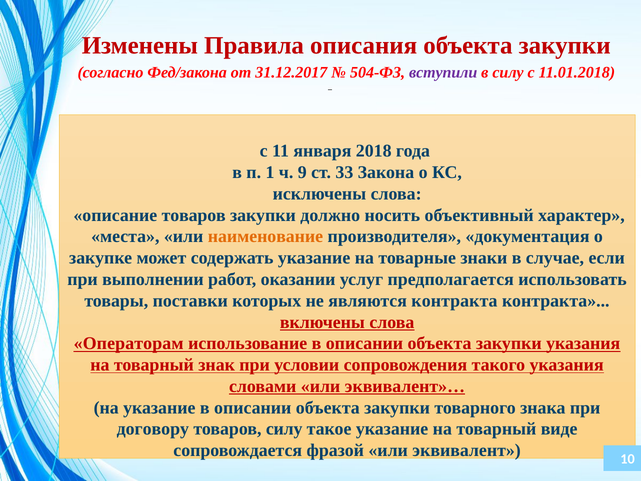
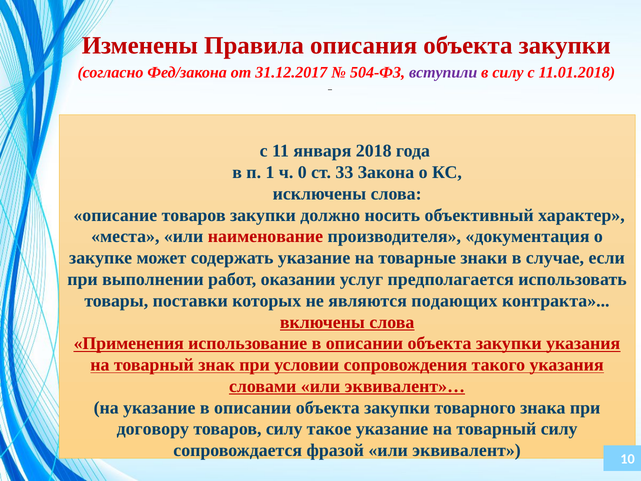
9: 9 -> 0
наименование colour: orange -> red
являются контракта: контракта -> подающих
Операторам: Операторам -> Применения
товарный виде: виде -> силу
